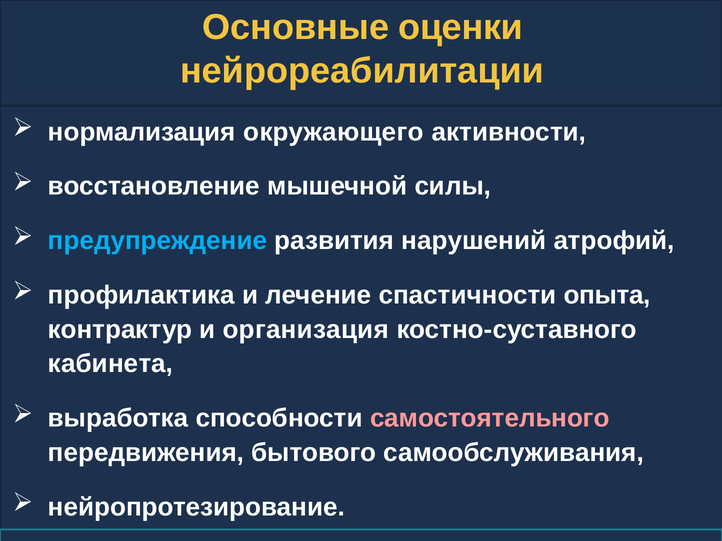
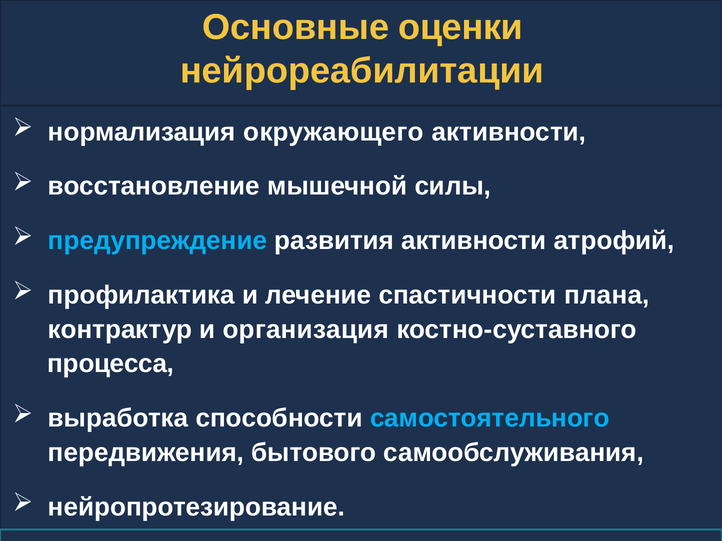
развития нарушений: нарушений -> активности
опыта: опыта -> плана
кабинета: кабинета -> процесса
самостоятельного colour: pink -> light blue
